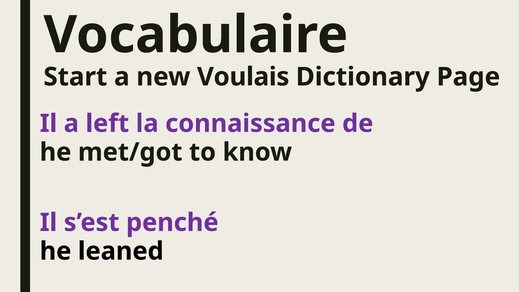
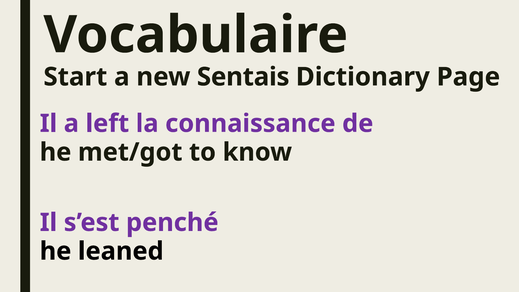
Voulais: Voulais -> Sentais
